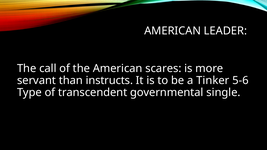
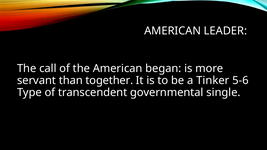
scares: scares -> began
instructs: instructs -> together
